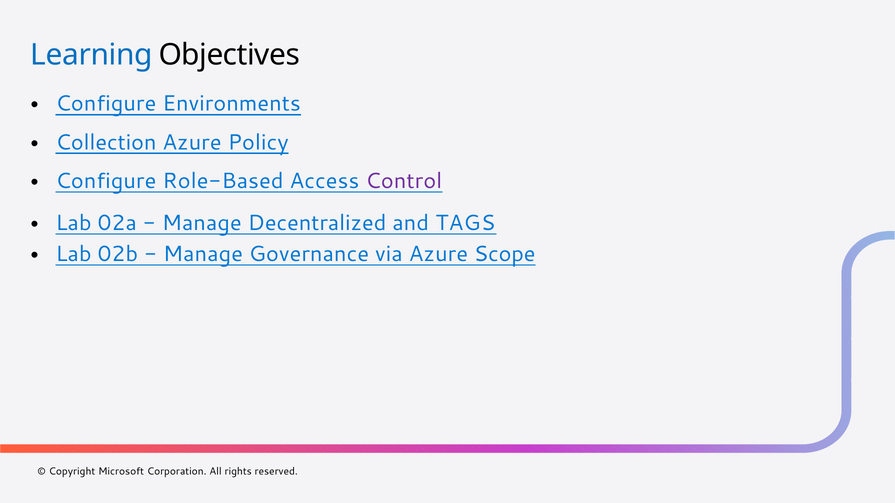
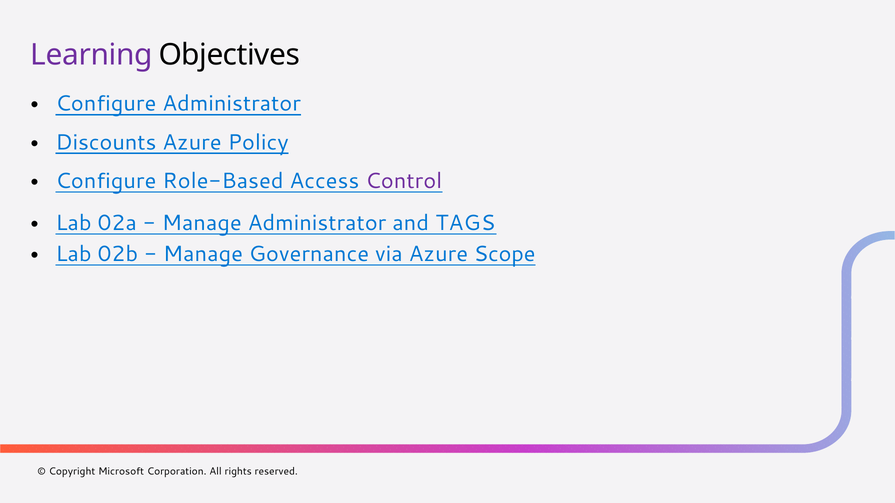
Learning colour: blue -> purple
Configure Environments: Environments -> Administrator
Collection: Collection -> Discounts
Manage Decentralized: Decentralized -> Administrator
